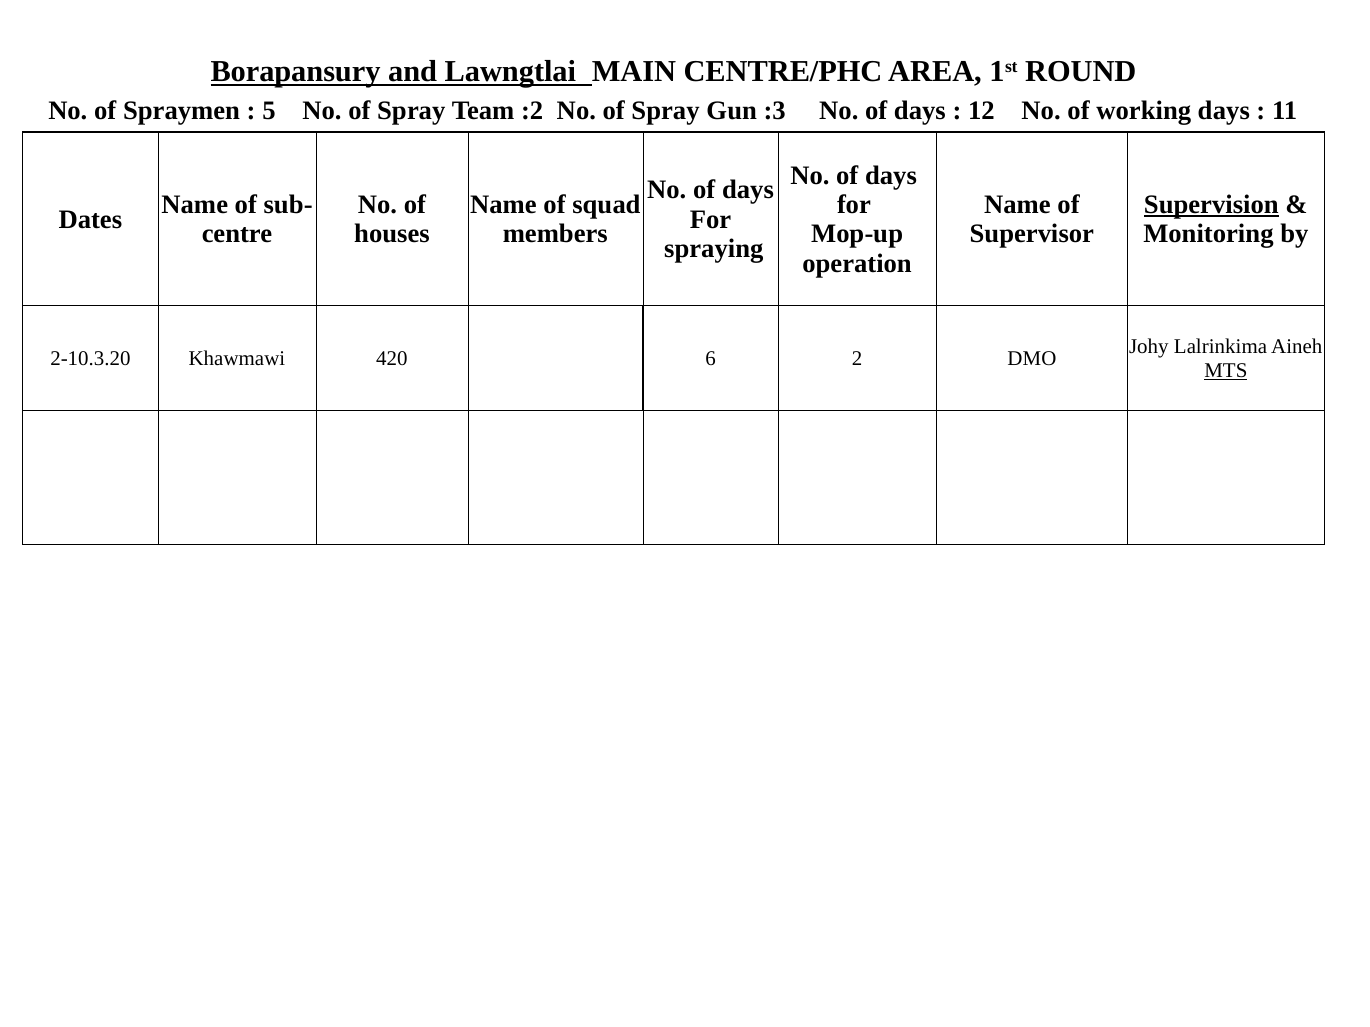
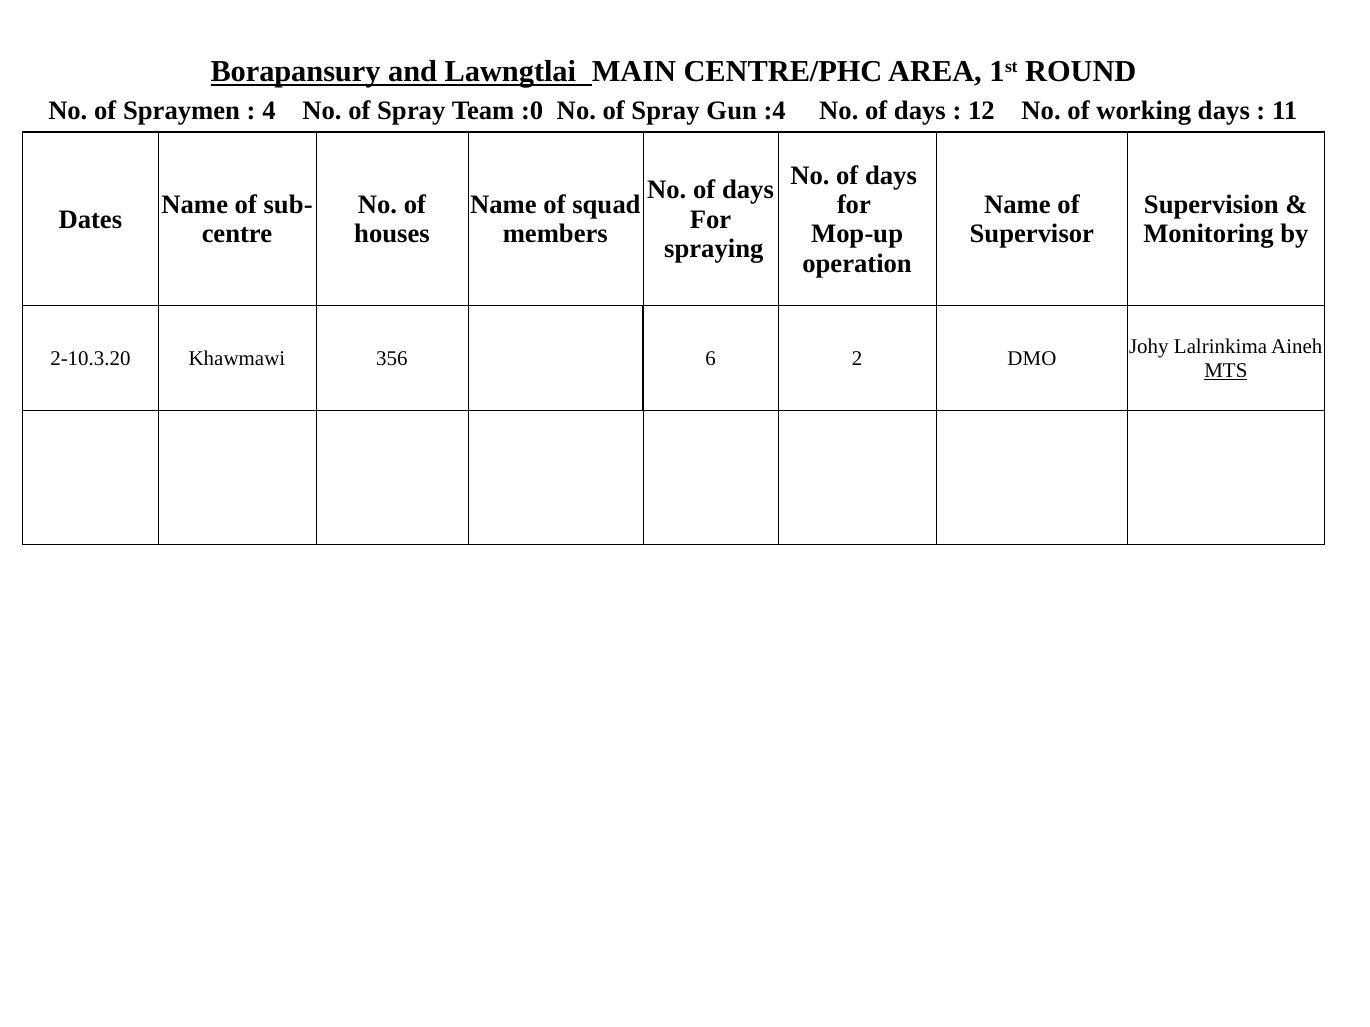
5: 5 -> 4
:2: :2 -> :0
:3: :3 -> :4
Supervision underline: present -> none
420: 420 -> 356
